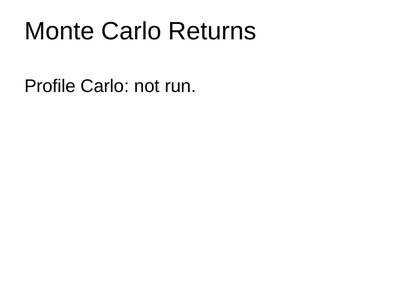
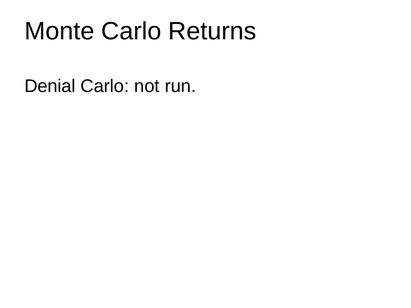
Profile: Profile -> Denial
